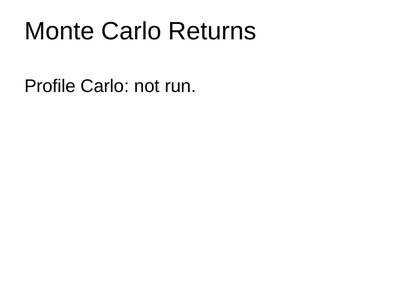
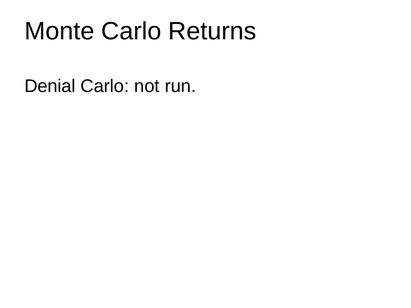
Profile: Profile -> Denial
